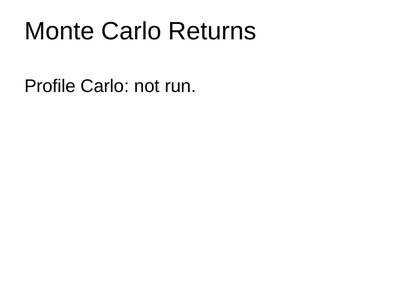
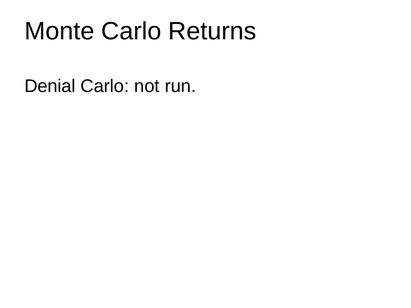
Profile: Profile -> Denial
